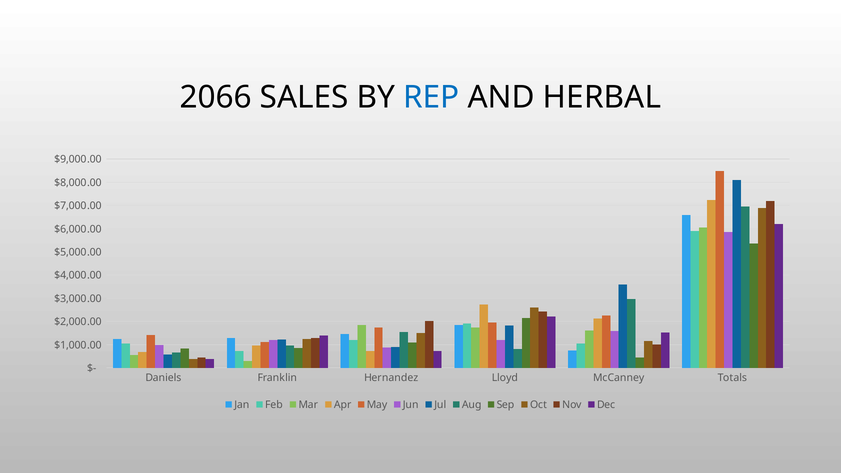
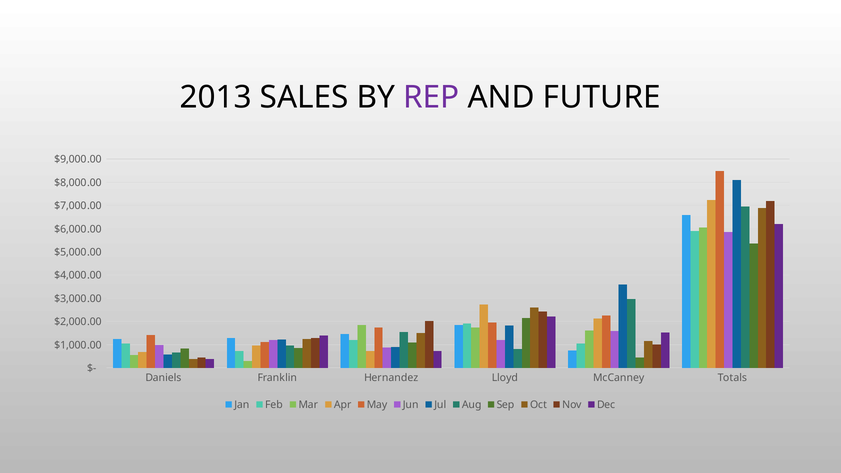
2066: 2066 -> 2013
REP colour: blue -> purple
HERBAL: HERBAL -> FUTURE
